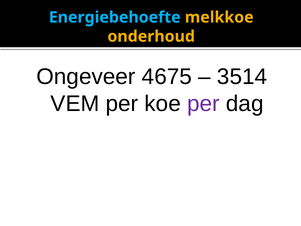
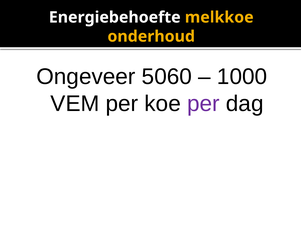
Energiebehoefte colour: light blue -> white
4675: 4675 -> 5060
3514: 3514 -> 1000
